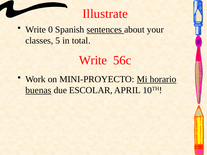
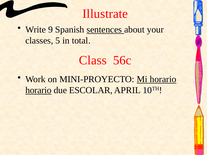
0: 0 -> 9
Write at (93, 60): Write -> Class
buenas at (38, 90): buenas -> horario
